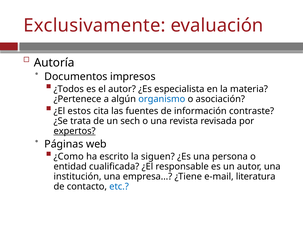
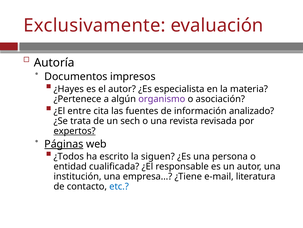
¿Todos: ¿Todos -> ¿Hayes
organismo colour: blue -> purple
estos: estos -> entre
contraste: contraste -> analizado
Páginas underline: none -> present
¿Como: ¿Como -> ¿Todos
